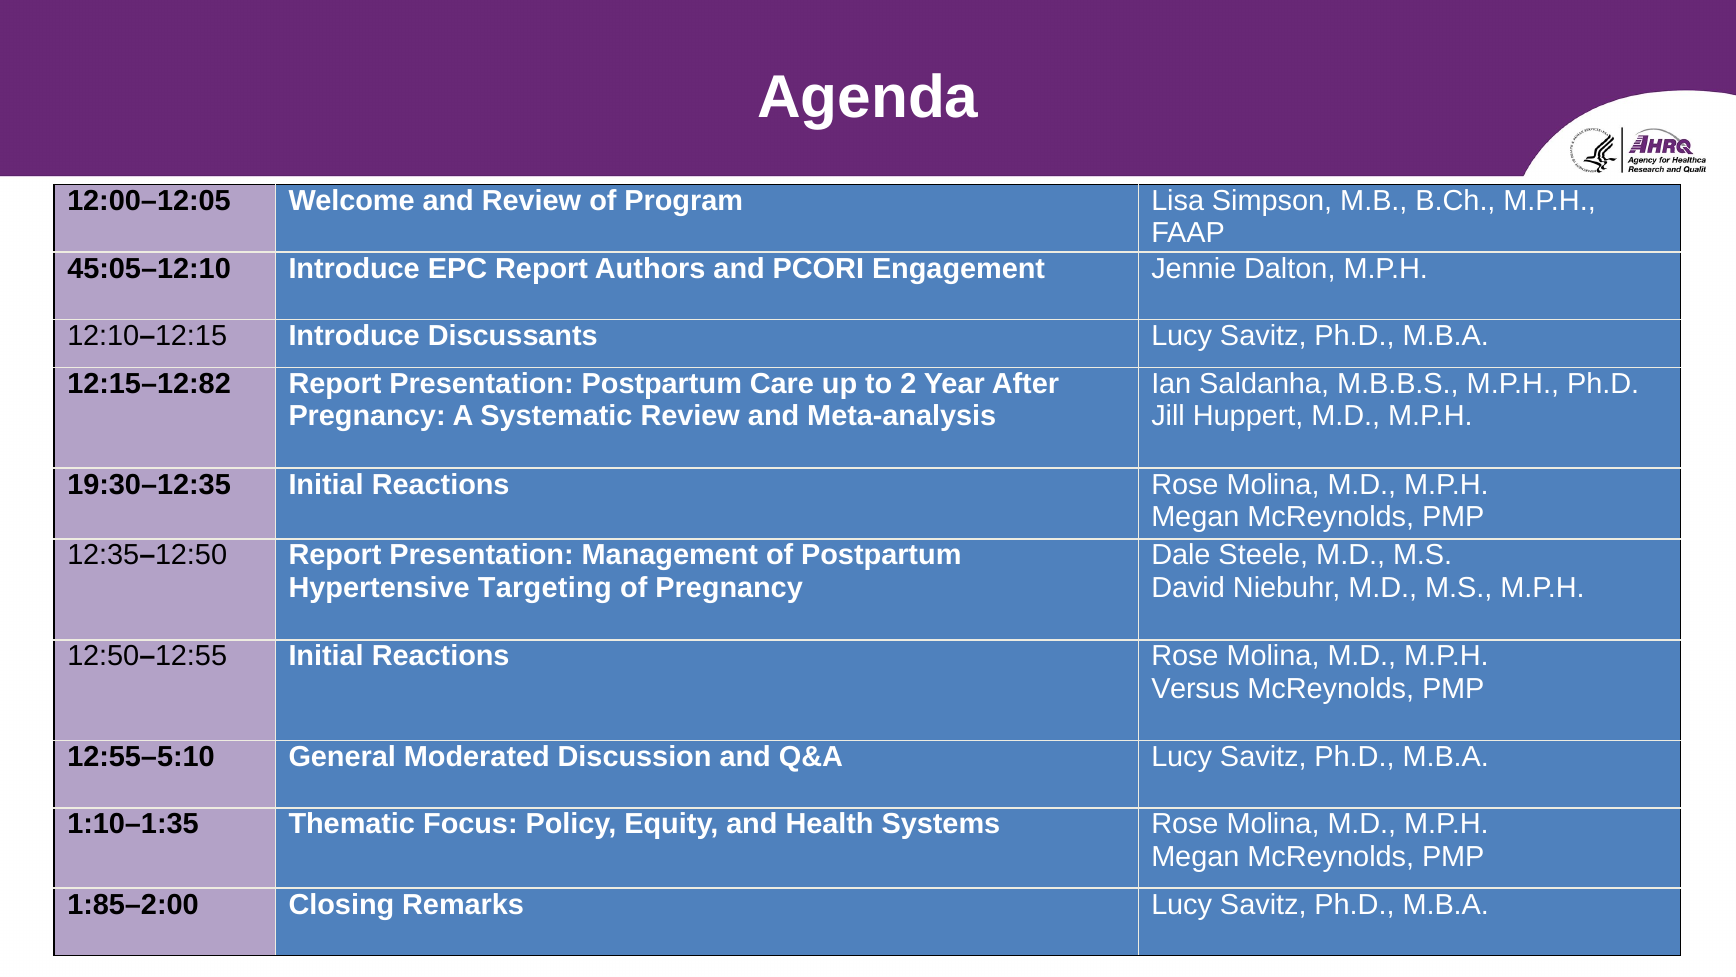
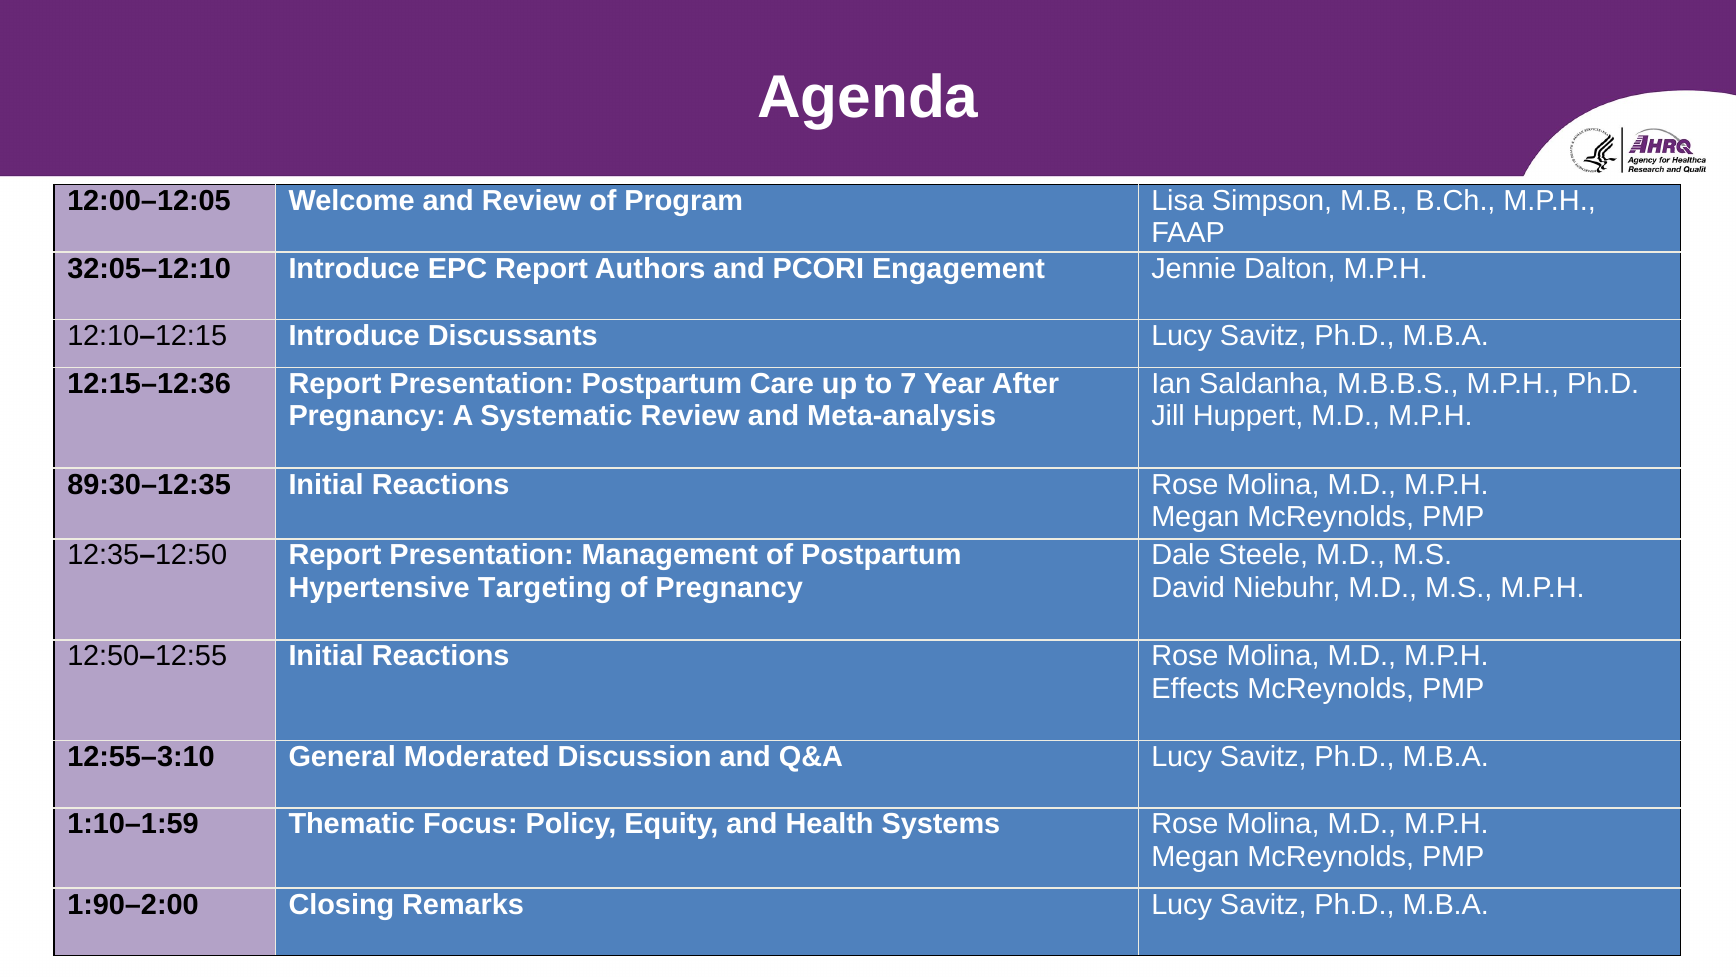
45:05–12:10: 45:05–12:10 -> 32:05–12:10
12:15–12:82: 12:15–12:82 -> 12:15–12:36
2: 2 -> 7
19:30–12:35: 19:30–12:35 -> 89:30–12:35
Versus: Versus -> Effects
12:55–5:10: 12:55–5:10 -> 12:55–3:10
1:10–1:35: 1:10–1:35 -> 1:10–1:59
1:85–2:00: 1:85–2:00 -> 1:90–2:00
